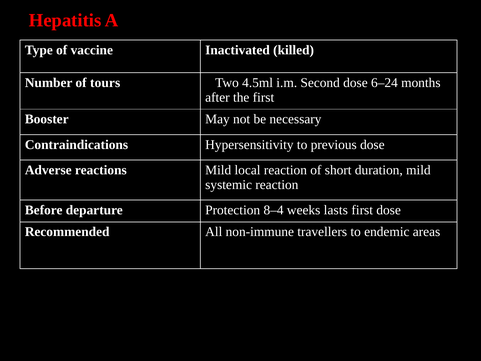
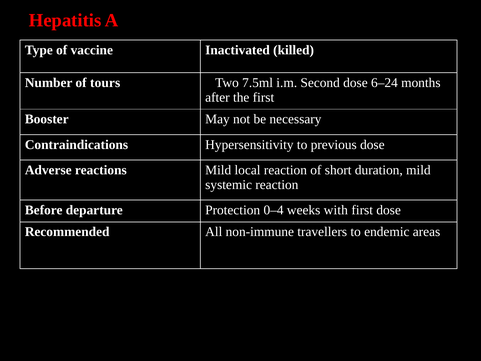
4.5ml: 4.5ml -> 7.5ml
8–4: 8–4 -> 0–4
lasts: lasts -> with
